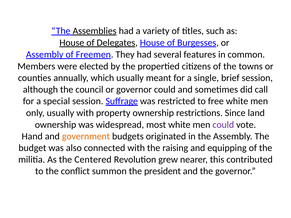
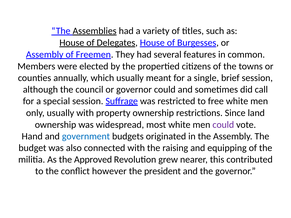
government colour: orange -> blue
Centered: Centered -> Approved
summon: summon -> however
